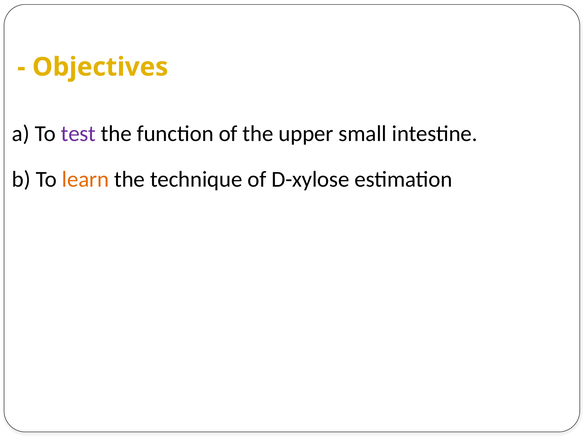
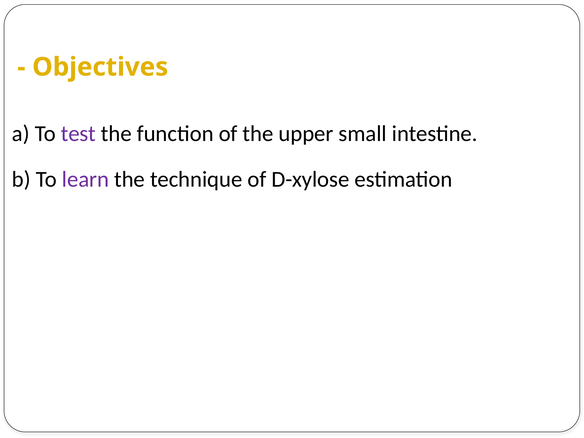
learn colour: orange -> purple
